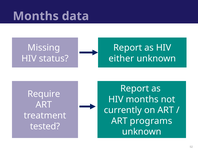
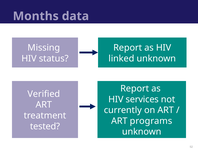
either: either -> linked
Require: Require -> Verified
HIV months: months -> services
